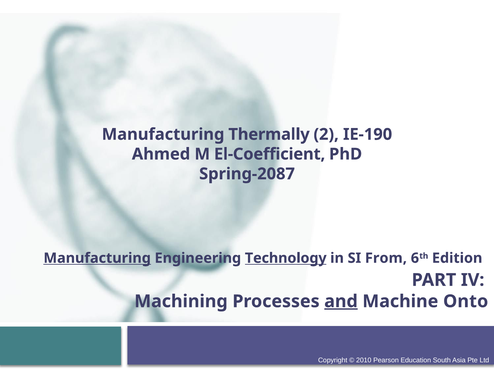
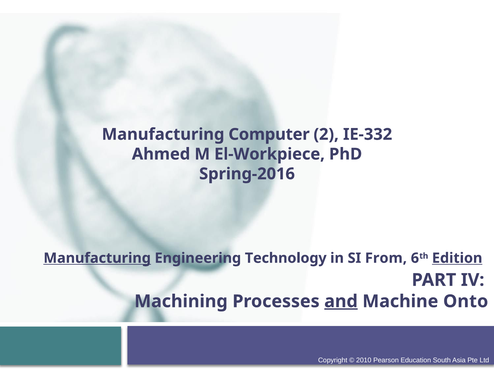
Thermally: Thermally -> Computer
IE-190: IE-190 -> IE-332
El-Coefficient: El-Coefficient -> El-Workpiece
Spring-2087: Spring-2087 -> Spring-2016
Technology underline: present -> none
Edition underline: none -> present
